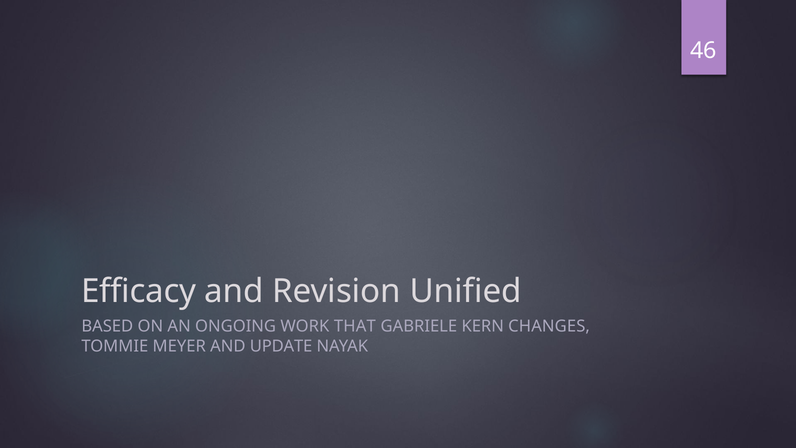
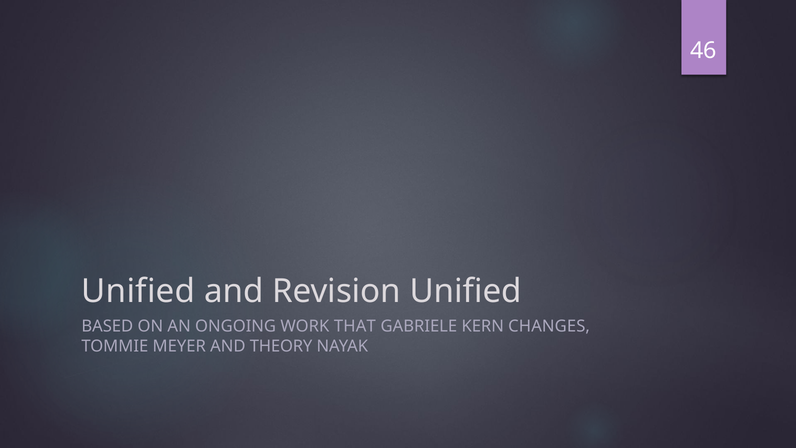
Efficacy at (139, 291): Efficacy -> Unified
UPDATE: UPDATE -> THEORY
